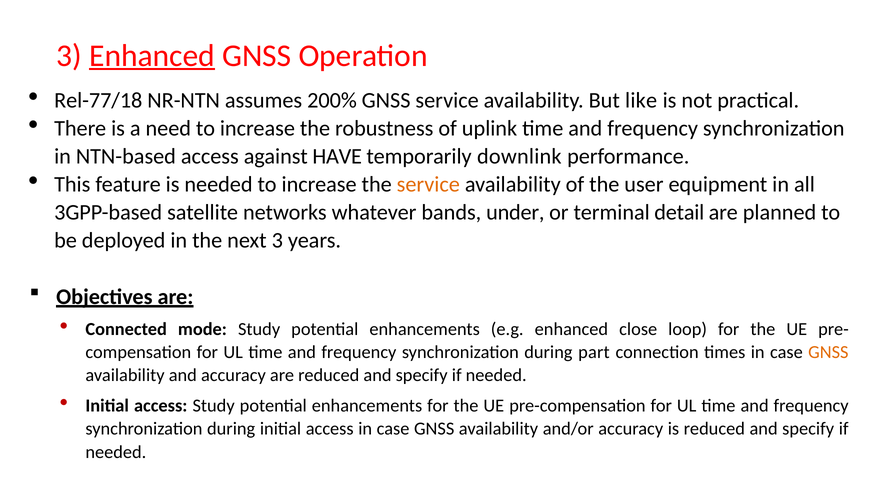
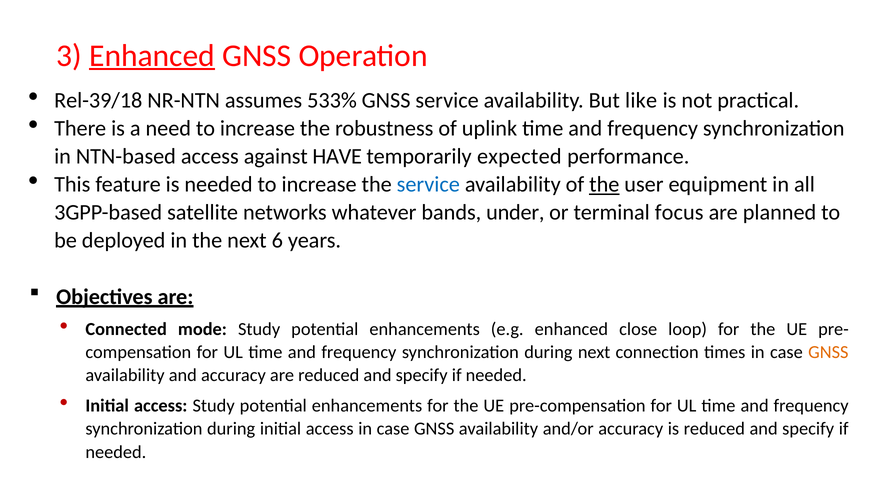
Rel-77/18: Rel-77/18 -> Rel-39/18
200%: 200% -> 533%
downlink: downlink -> expected
service at (428, 185) colour: orange -> blue
the at (604, 185) underline: none -> present
detail: detail -> focus
next 3: 3 -> 6
during part: part -> next
